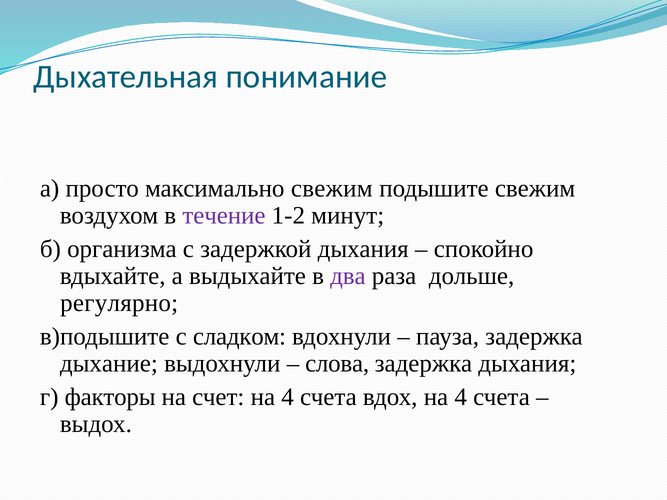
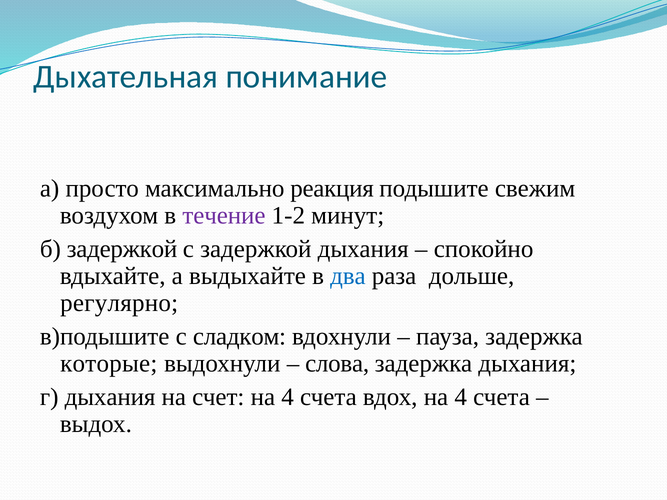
максимально свежим: свежим -> реакция
б организма: организма -> задержкой
два colour: purple -> blue
дыхание: дыхание -> которые
г факторы: факторы -> дыхания
